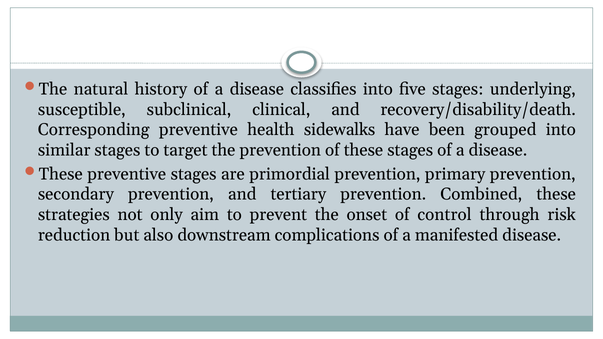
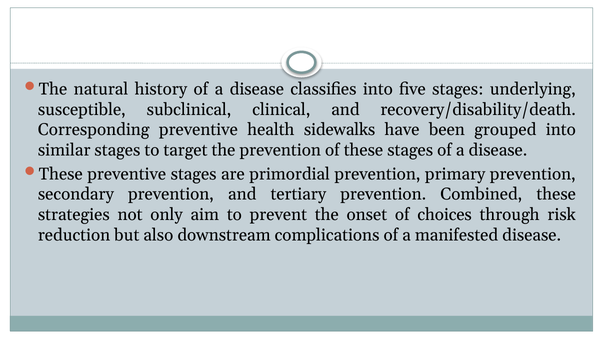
control: control -> choices
